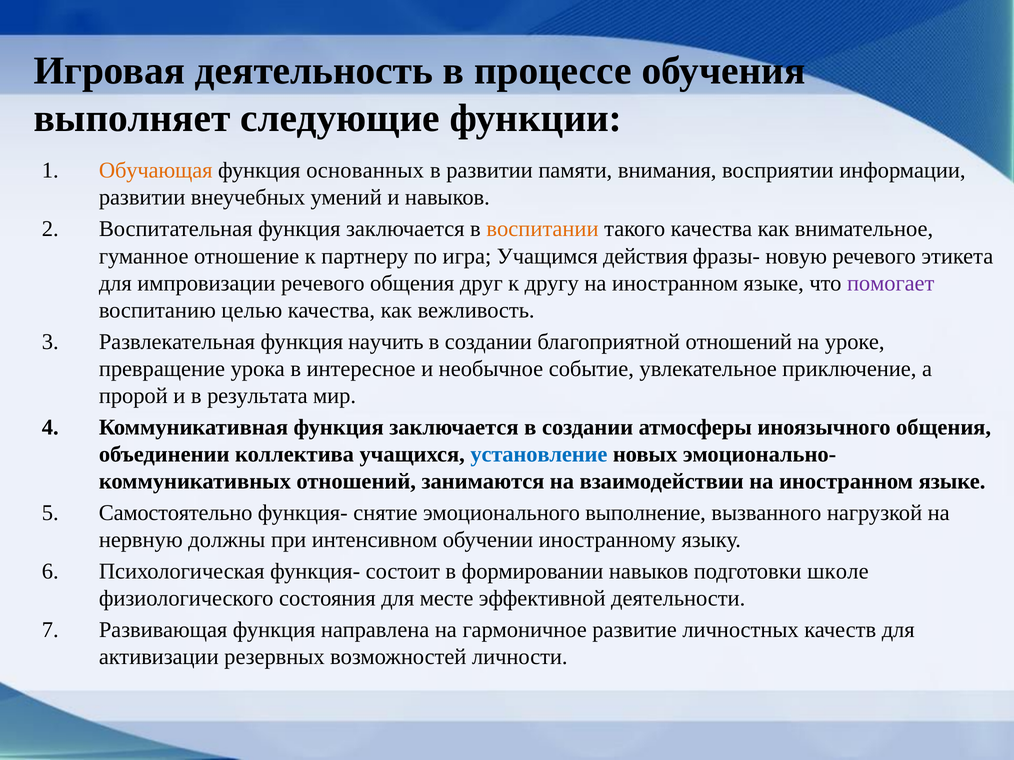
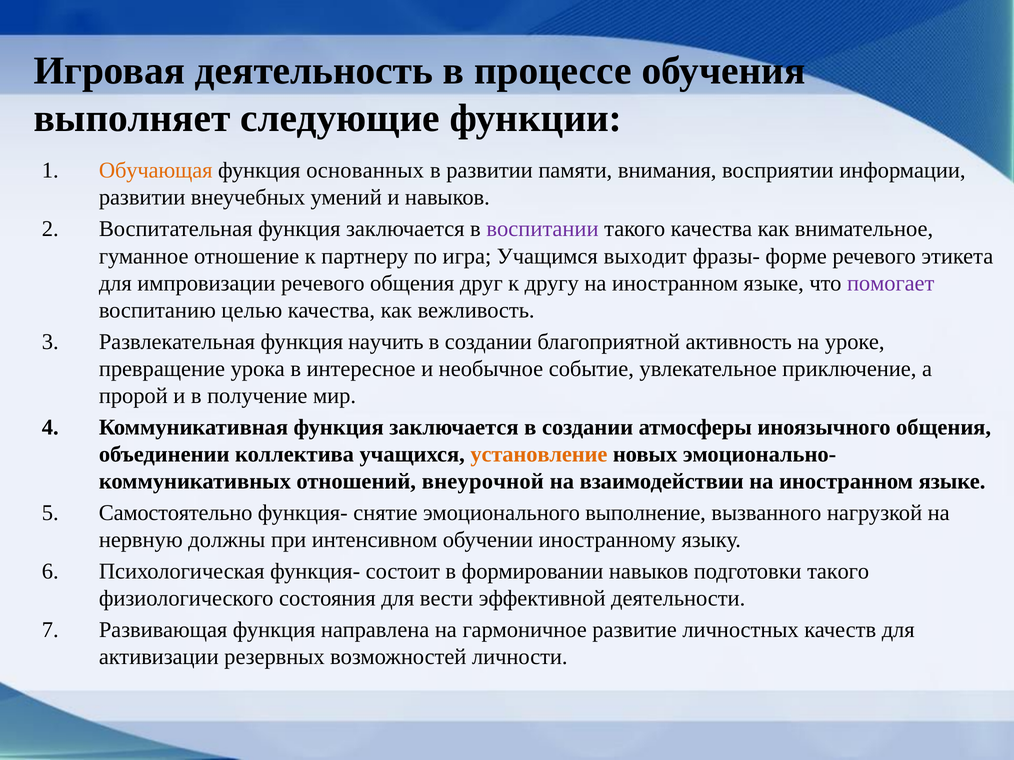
воспитании colour: orange -> purple
действия: действия -> выходит
новую: новую -> форме
благоприятной отношений: отношений -> активность
результата: результата -> получение
установление colour: blue -> orange
занимаются: занимаются -> внеурочной
подготовки школе: школе -> такого
месте: месте -> вести
